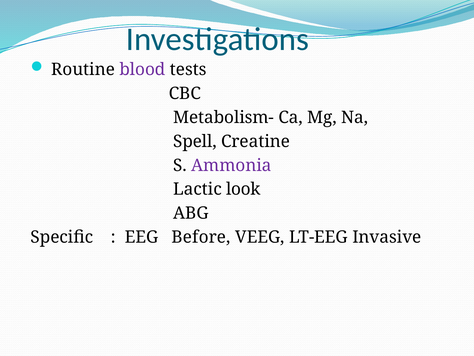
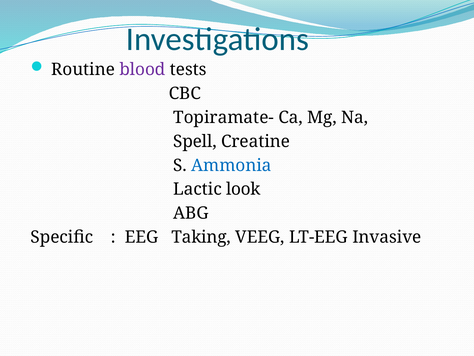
Metabolism-: Metabolism- -> Topiramate-
Ammonia colour: purple -> blue
Before: Before -> Taking
